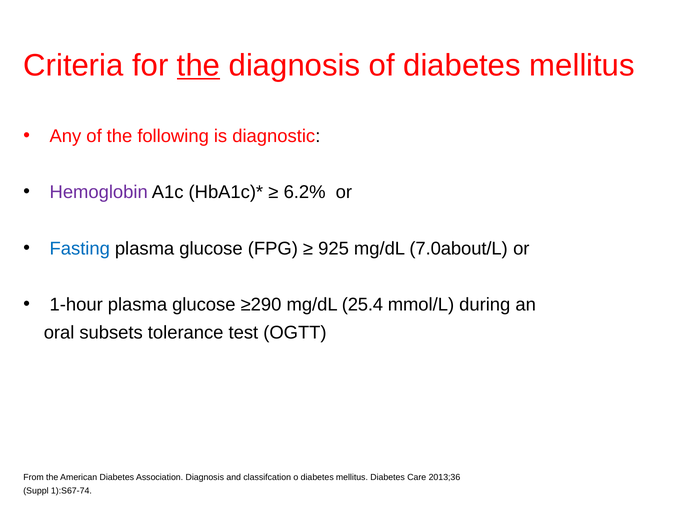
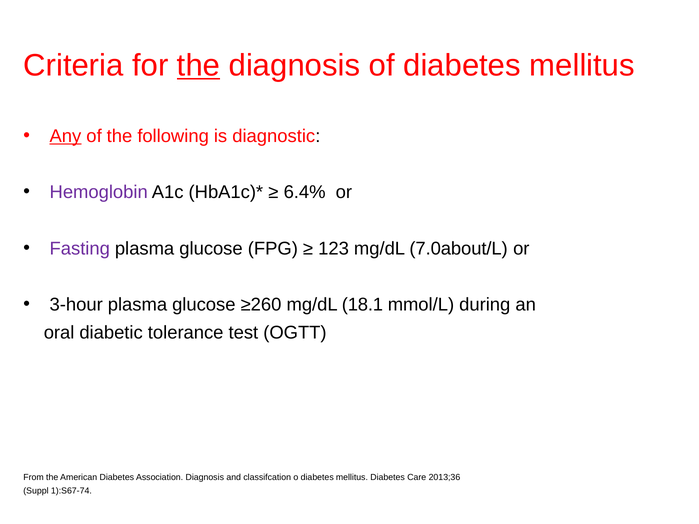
Any underline: none -> present
6.2%: 6.2% -> 6.4%
Fasting colour: blue -> purple
925: 925 -> 123
1-hour: 1-hour -> 3-hour
≥290: ≥290 -> ≥260
25.4: 25.4 -> 18.1
subsets: subsets -> diabetic
